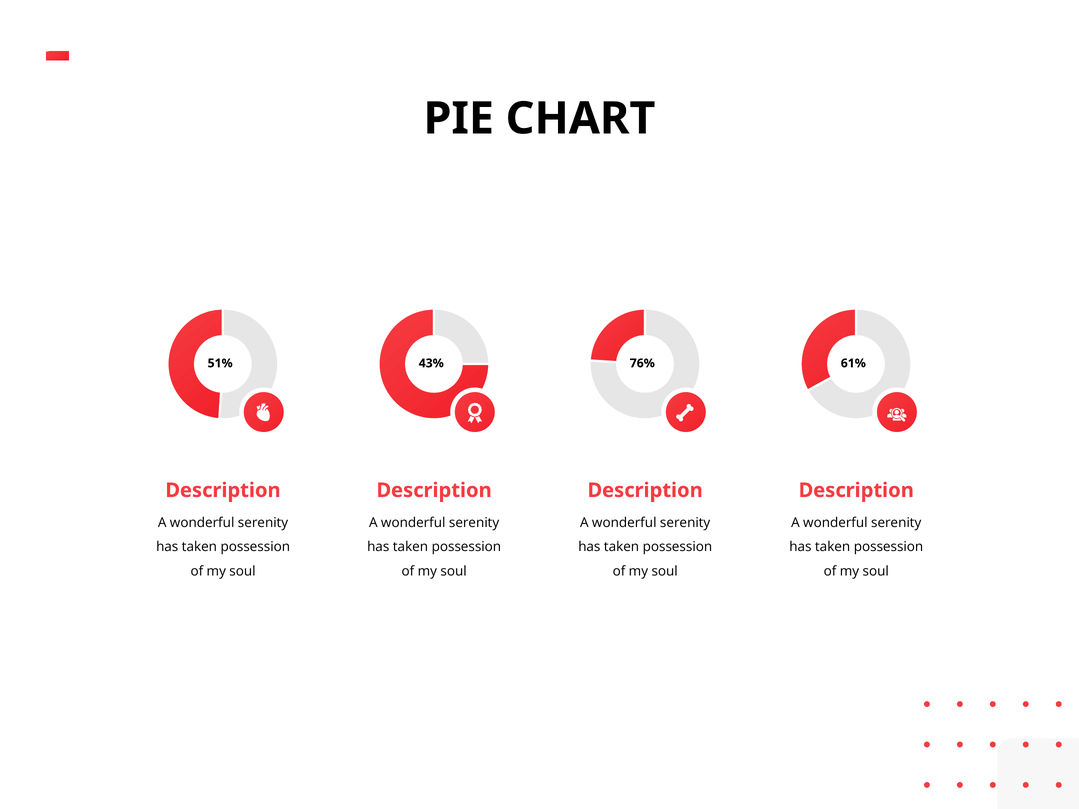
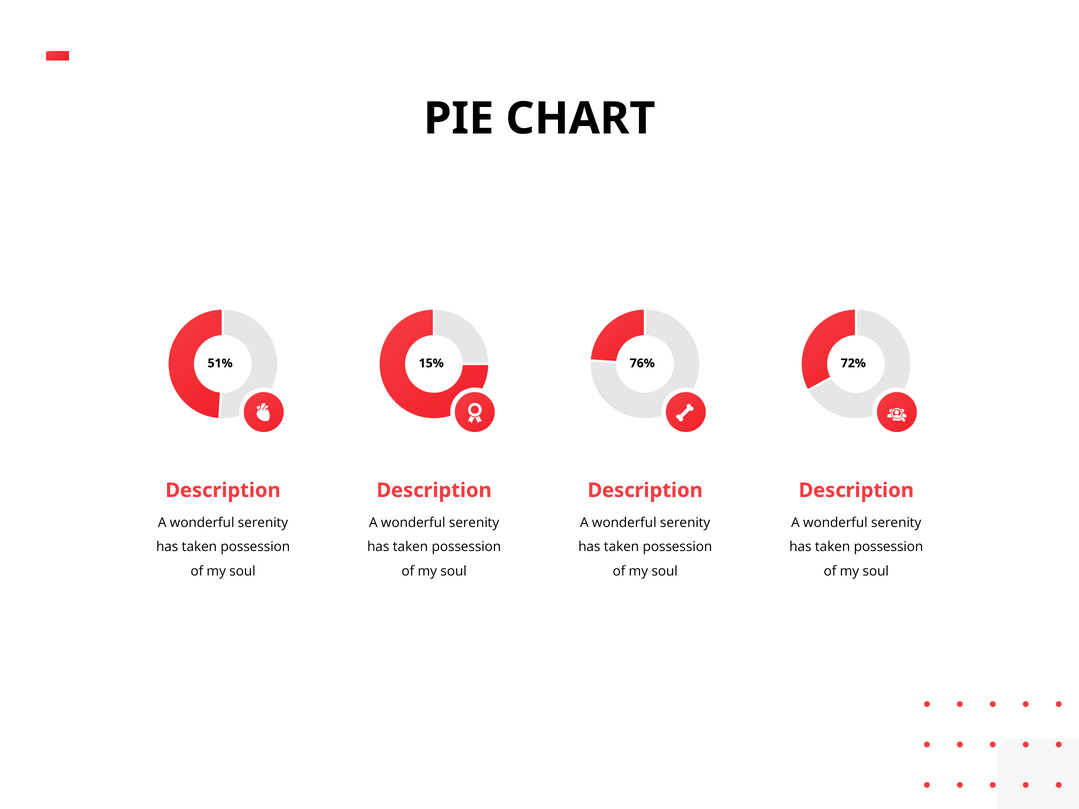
43%: 43% -> 15%
61%: 61% -> 72%
